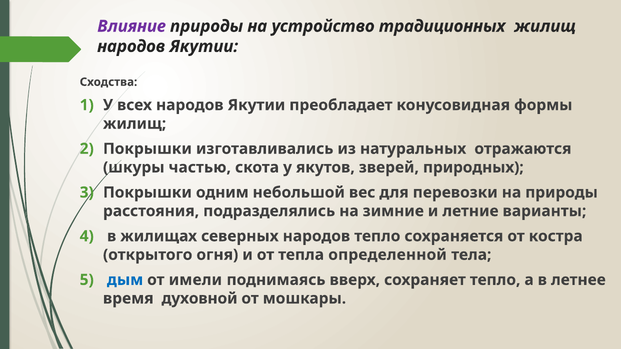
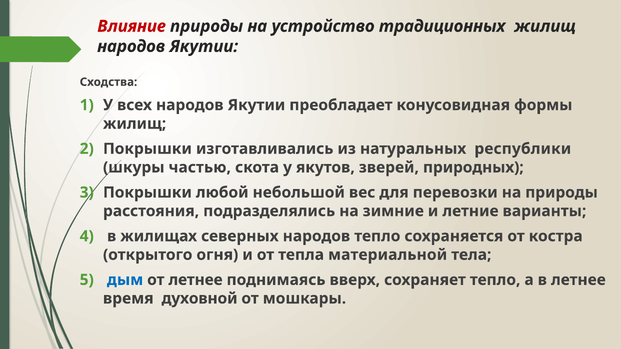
Влияние colour: purple -> red
отражаются: отражаются -> республики
одним: одним -> любой
определенной: определенной -> материальной
от имели: имели -> летнее
